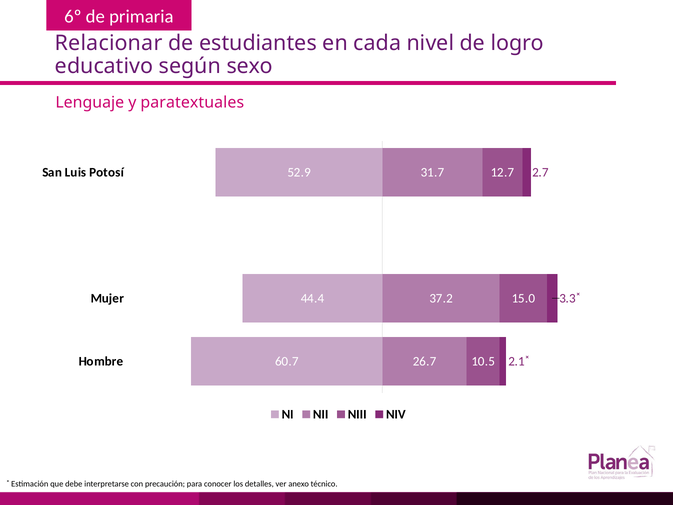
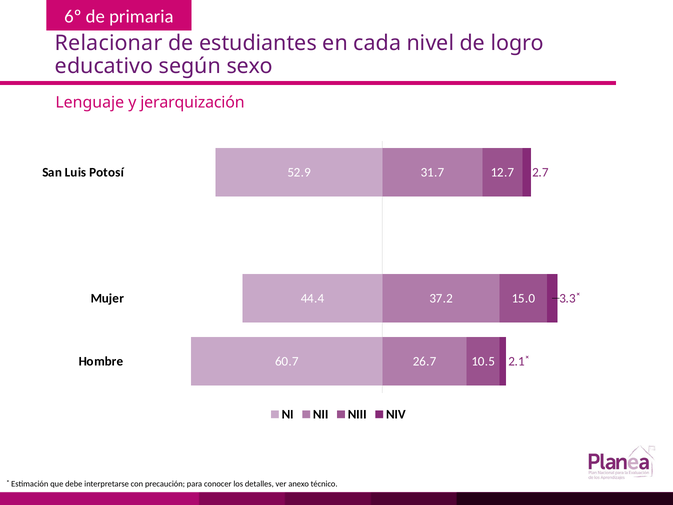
paratextuales: paratextuales -> jerarquización
